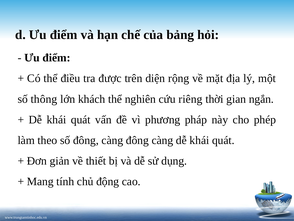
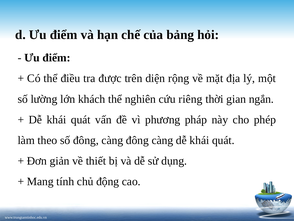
thông: thông -> lường
